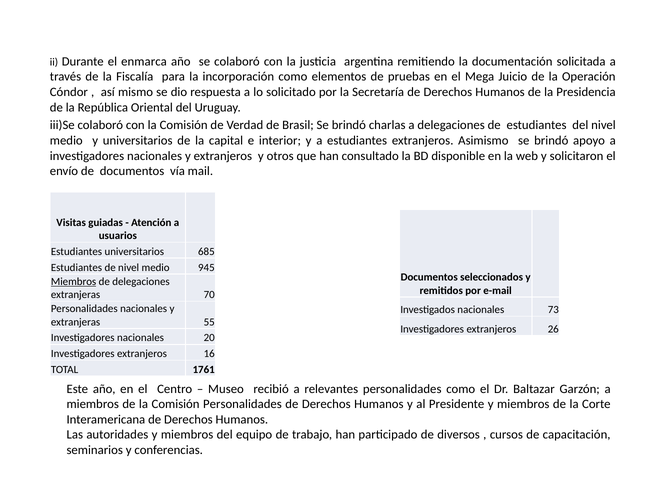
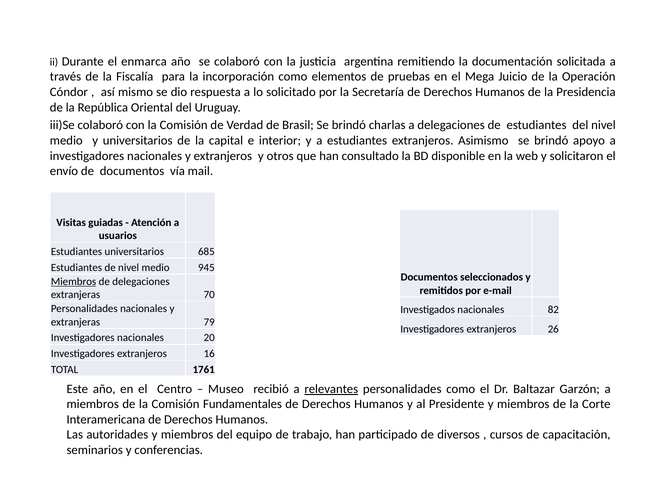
73: 73 -> 82
55: 55 -> 79
relevantes underline: none -> present
Comisión Personalidades: Personalidades -> Fundamentales
